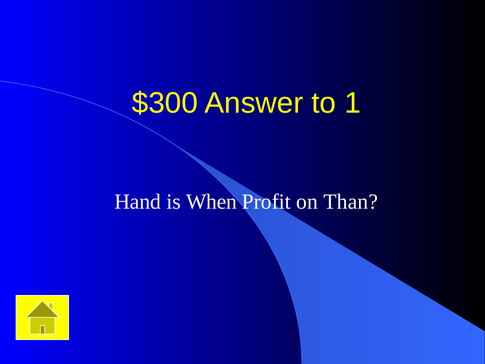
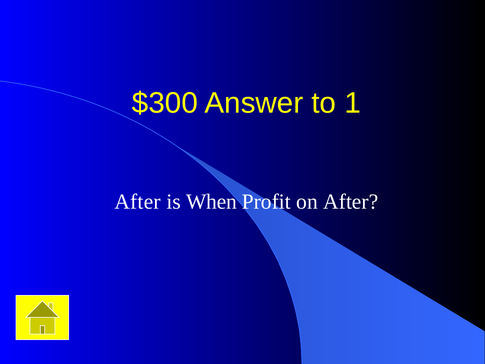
Hand at (138, 202): Hand -> After
on Than: Than -> After
